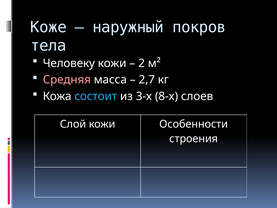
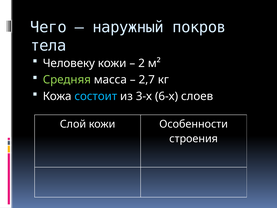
Коже: Коже -> Чего
Средняя colour: pink -> light green
8-х: 8-х -> 6-х
